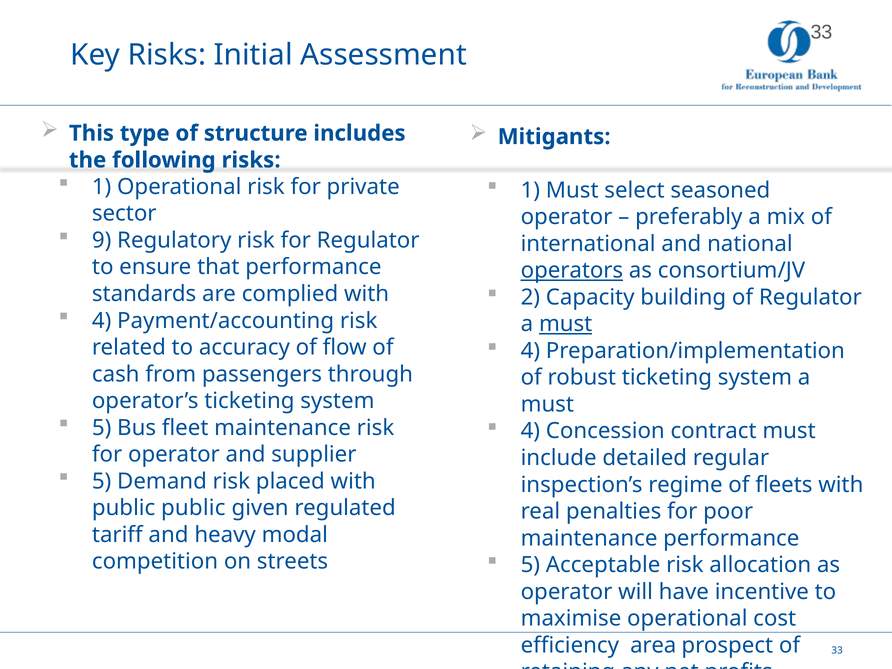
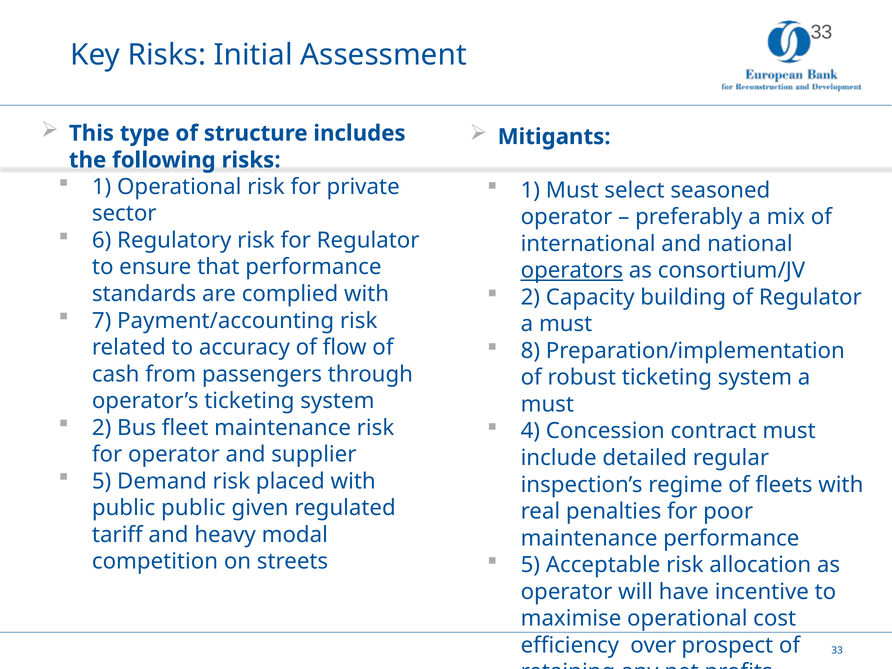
9: 9 -> 6
4 at (102, 321): 4 -> 7
must at (566, 324) underline: present -> none
4 at (530, 351): 4 -> 8
5 at (102, 428): 5 -> 2
area: area -> over
